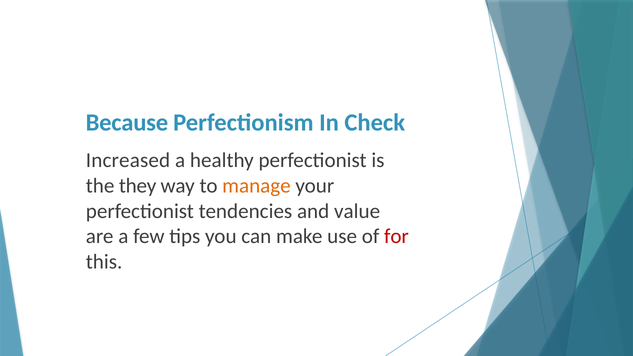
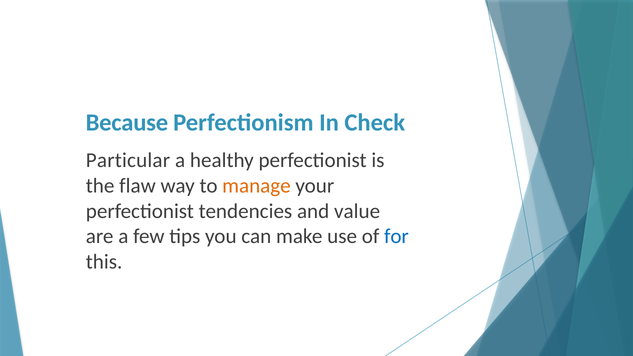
Increased: Increased -> Particular
they: they -> flaw
for colour: red -> blue
